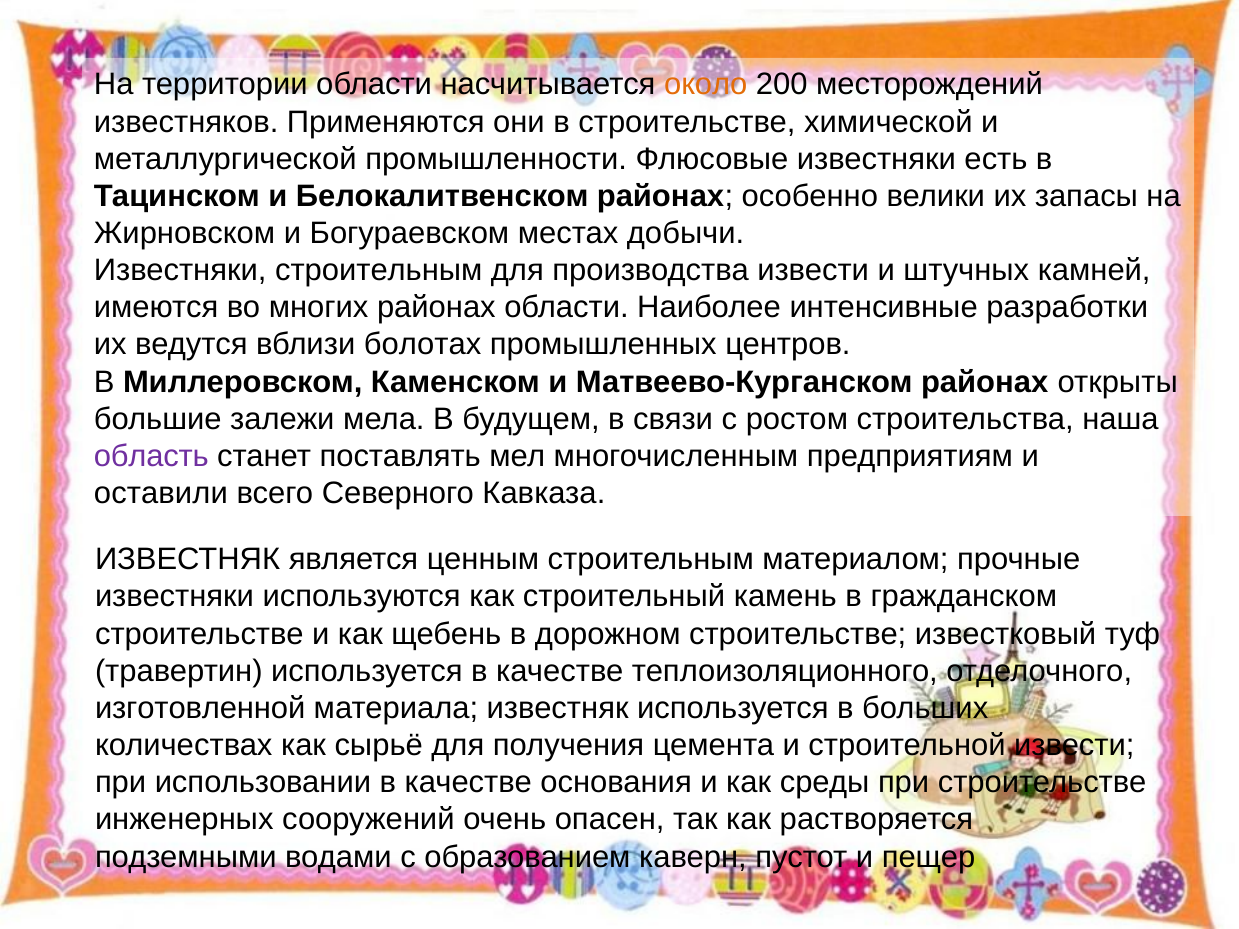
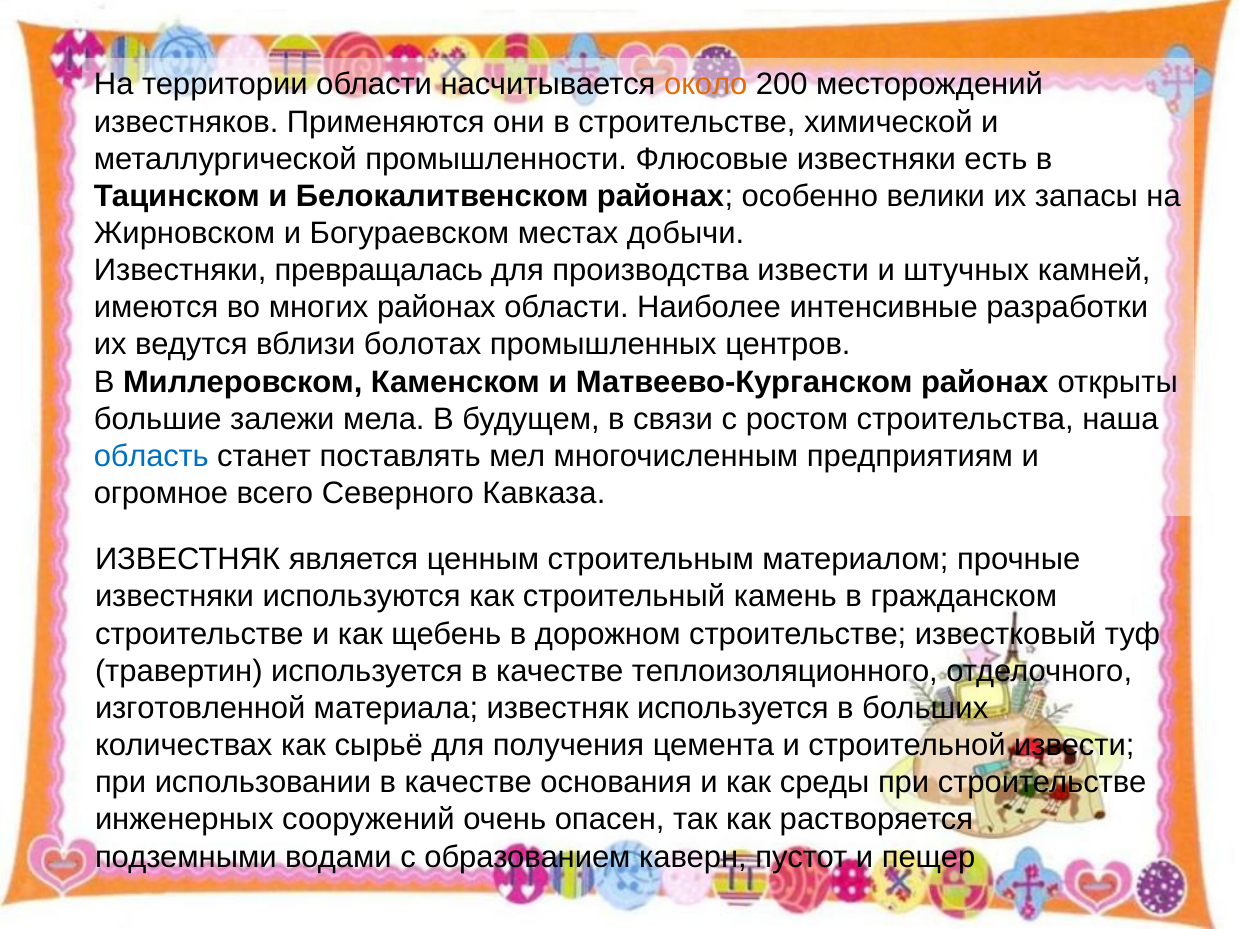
Известняки строительным: строительным -> превращалась
область colour: purple -> blue
оставили: оставили -> огромное
